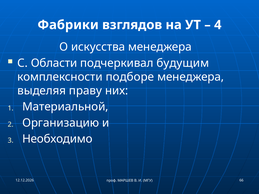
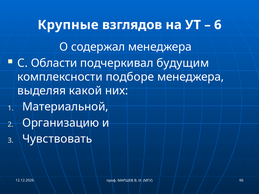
Фабрики: Фабрики -> Крупные
4: 4 -> 6
искусства: искусства -> содержал
праву: праву -> какой
Необходимо: Необходимо -> Чувствовать
